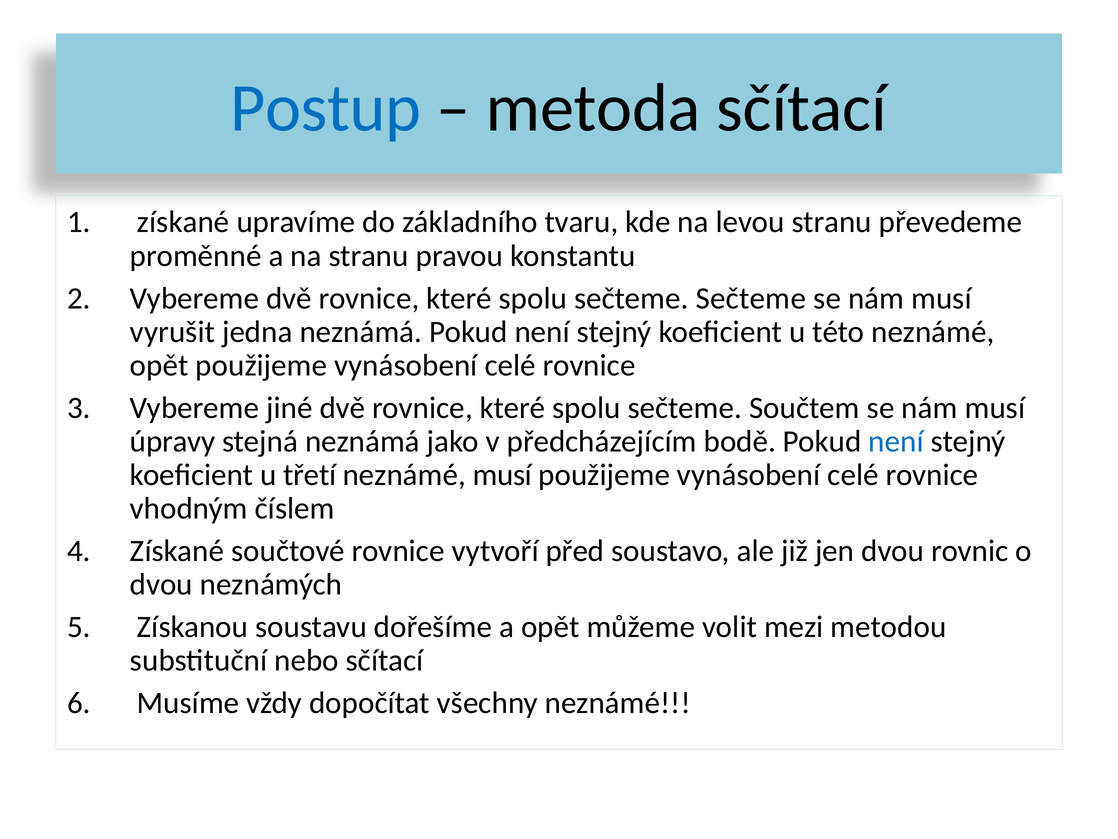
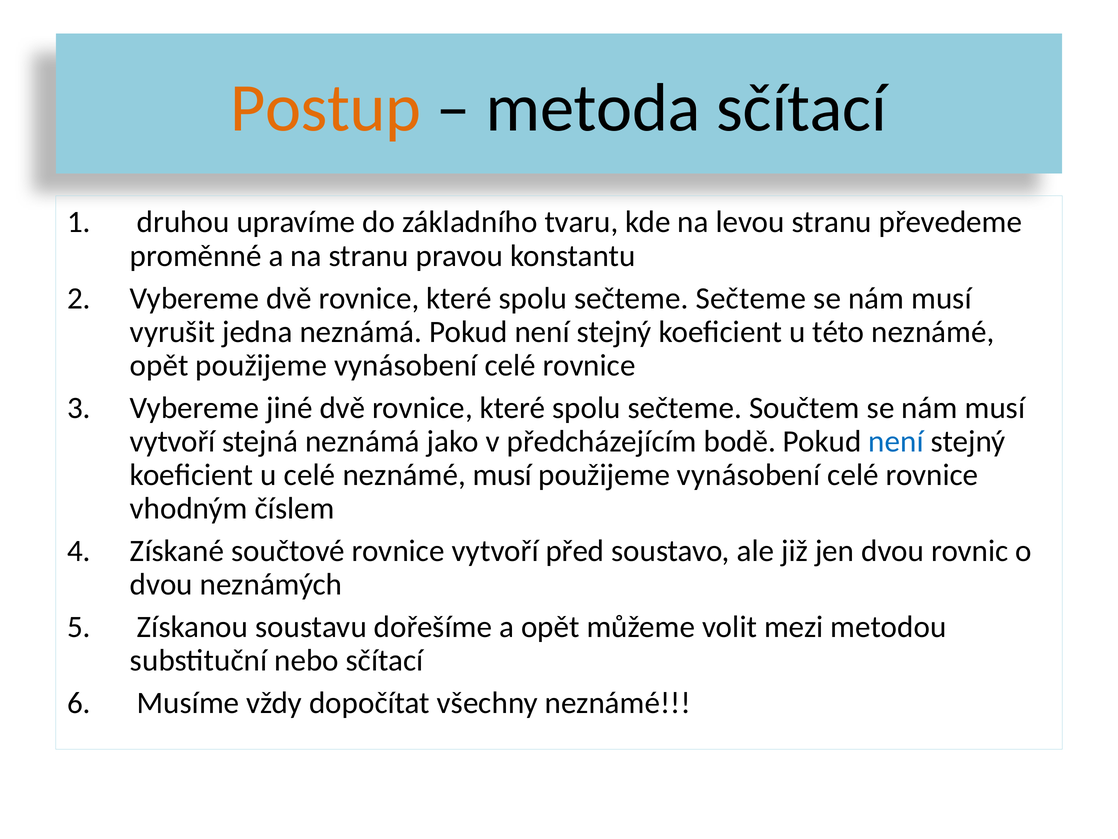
Postup colour: blue -> orange
získané at (183, 222): získané -> druhou
úpravy at (173, 441): úpravy -> vytvoří
u třetí: třetí -> celé
